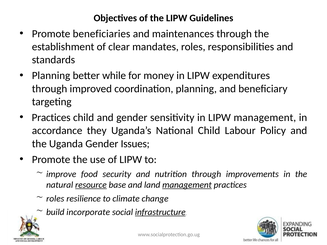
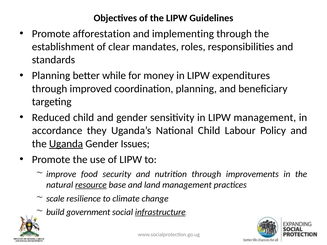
beneficiaries: beneficiaries -> afforestation
maintenances: maintenances -> implementing
Practices at (51, 118): Practices -> Reduced
Uganda underline: none -> present
management at (187, 185) underline: present -> none
roles at (55, 199): roles -> scale
incorporate: incorporate -> government
